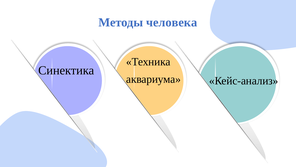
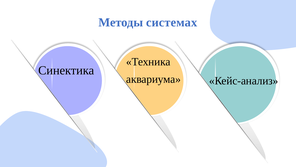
человека: человека -> системах
